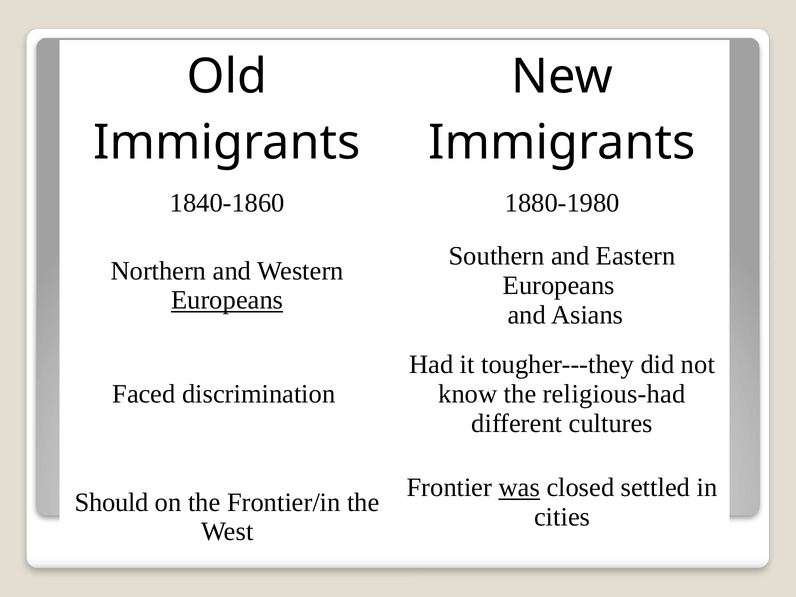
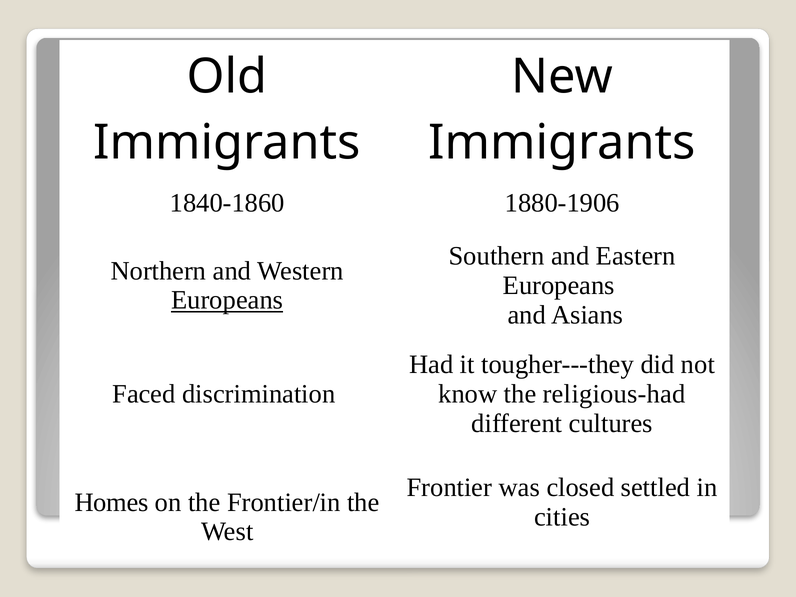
1880-1980: 1880-1980 -> 1880-1906
was underline: present -> none
Should: Should -> Homes
